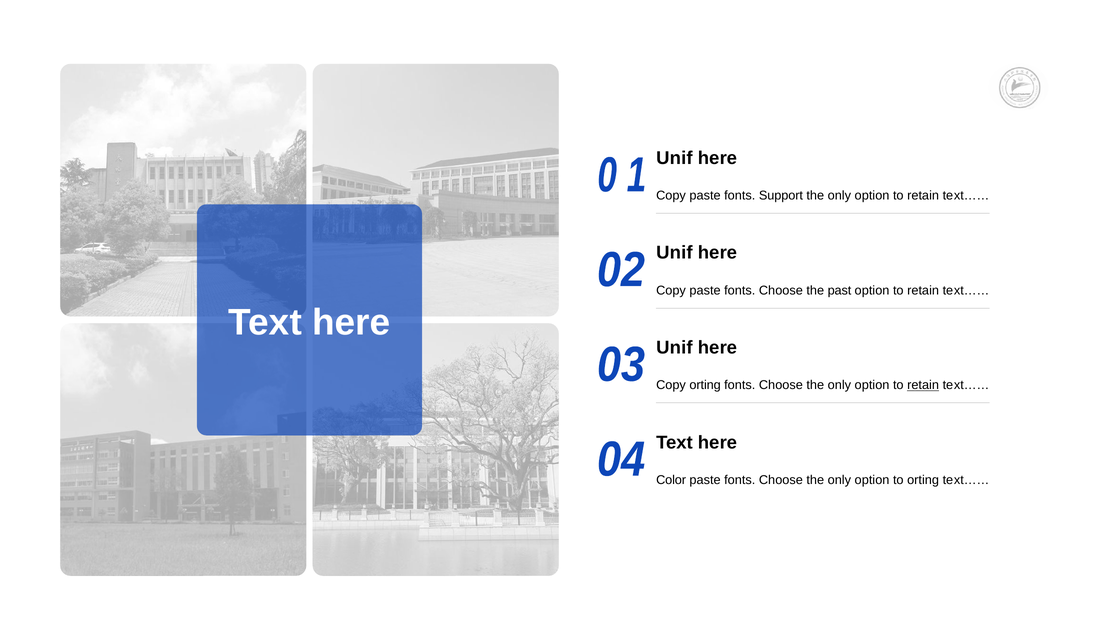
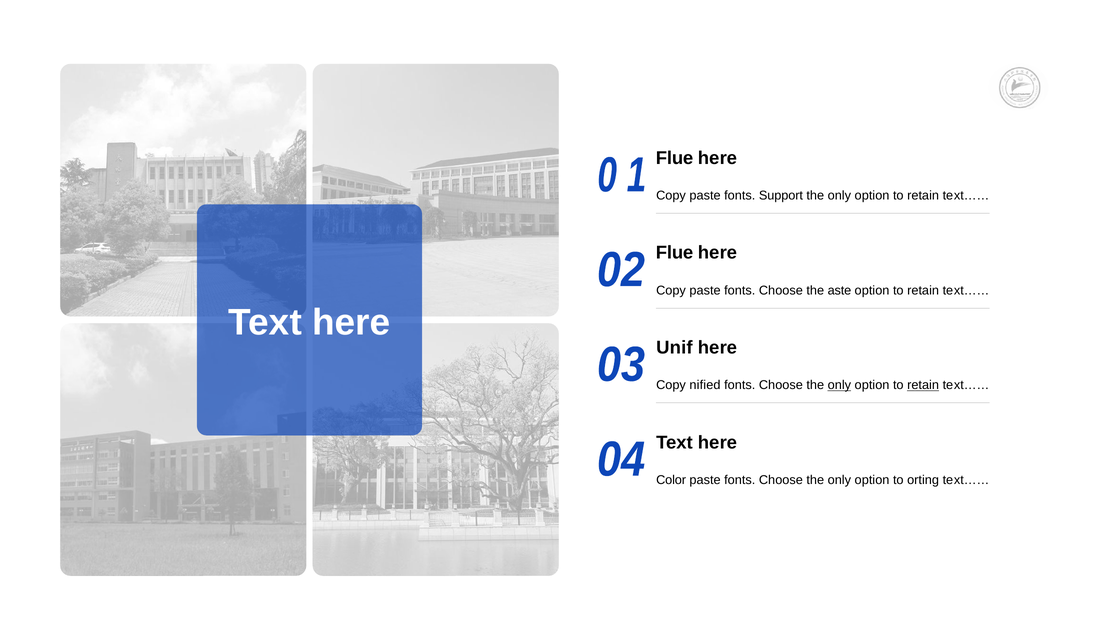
Unif at (674, 158): Unif -> Flue
Unif at (674, 253): Unif -> Flue
past: past -> aste
Copy orting: orting -> nified
only at (839, 385) underline: none -> present
